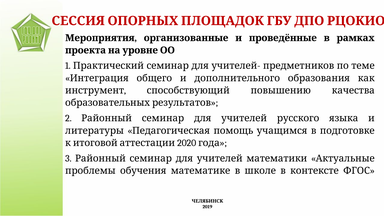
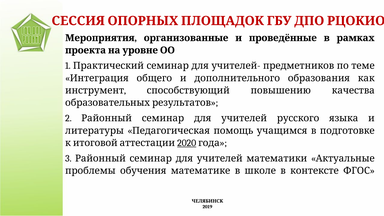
2020 underline: none -> present
